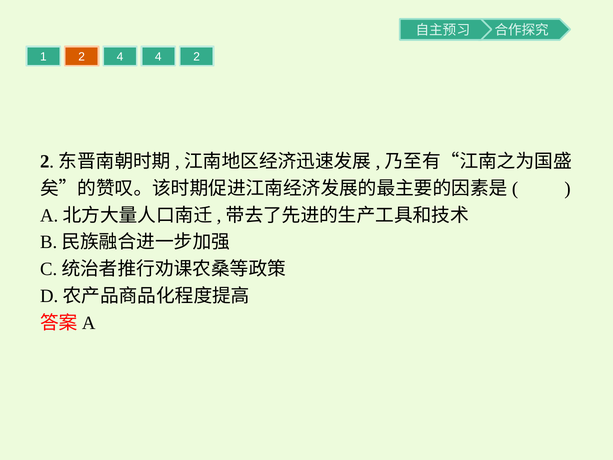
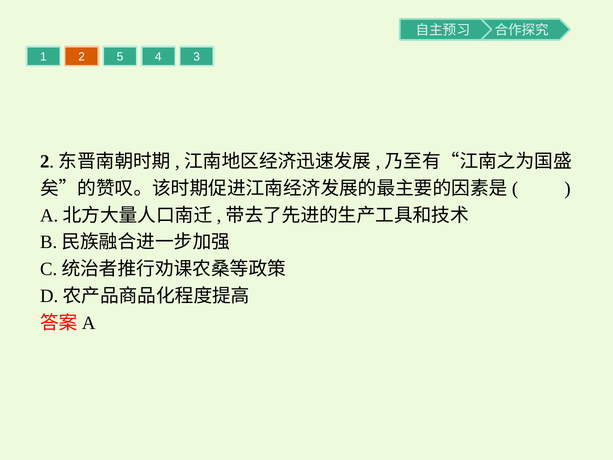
2 4: 4 -> 5
4 2: 2 -> 3
